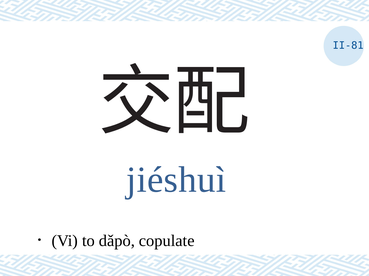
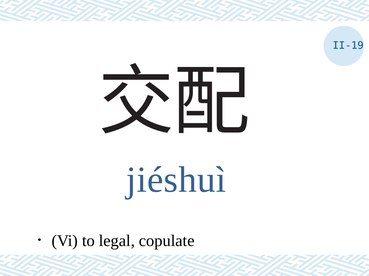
II-81: II-81 -> II-19
dǎpò: dǎpò -> legal
